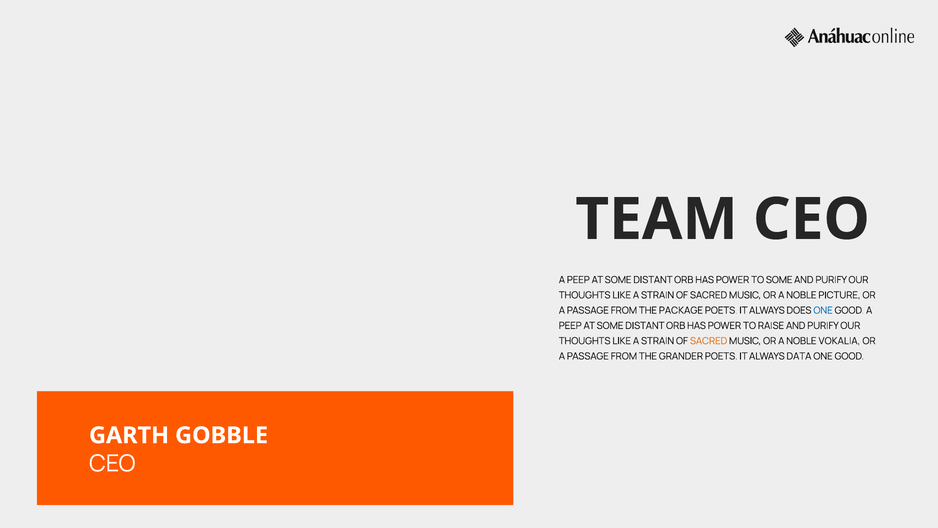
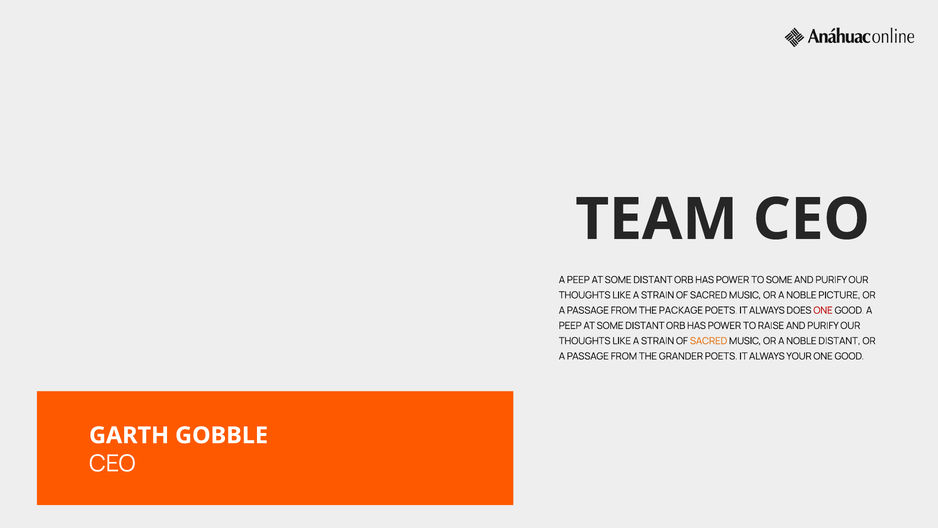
ONE at (823, 310) colour: blue -> red
NOBLE VOKALIA: VOKALIA -> DISTANT
DATA: DATA -> YOUR
